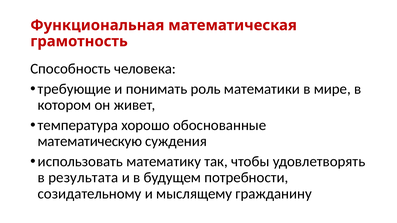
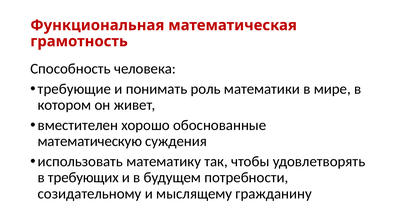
температура: температура -> вместителен
результата: результата -> требующих
